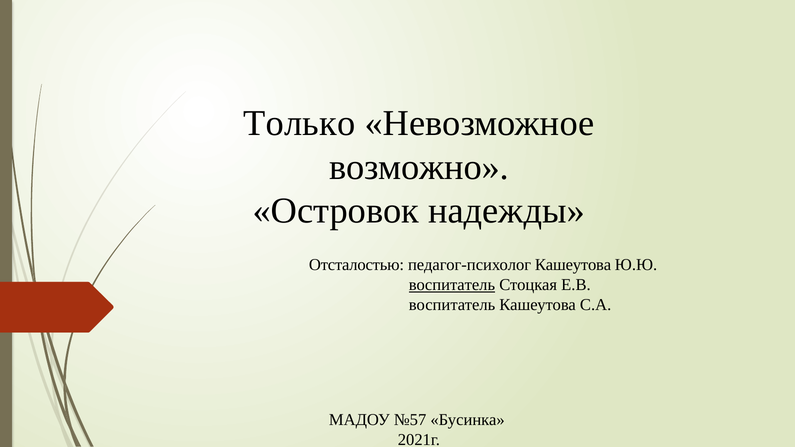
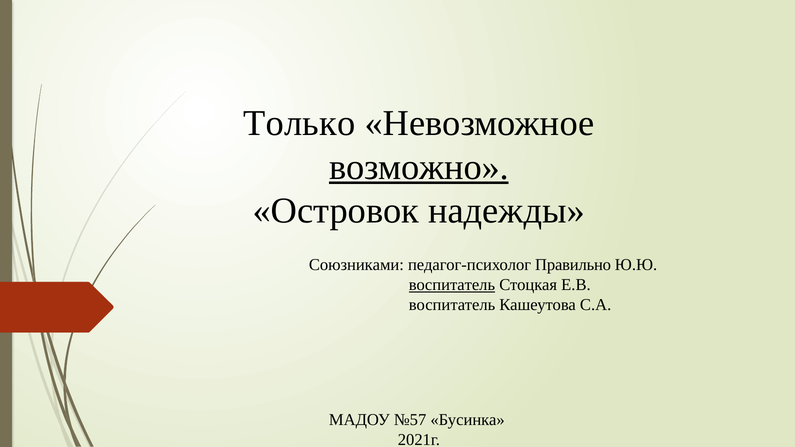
возможно underline: none -> present
Отсталостью: Отсталостью -> Союзниками
педагог-психолог Кашеутова: Кашеутова -> Правильно
